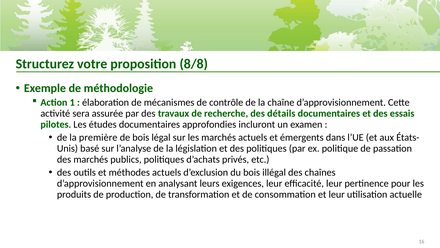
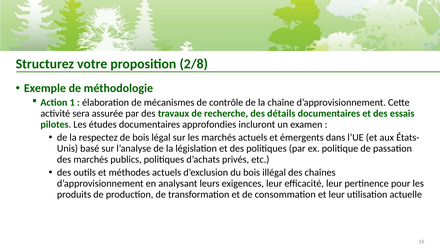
8/8: 8/8 -> 2/8
première: première -> respectez
